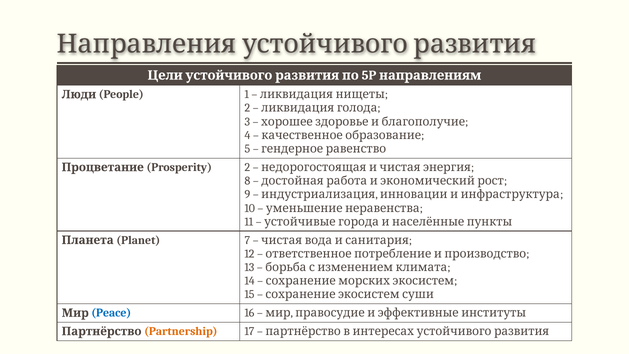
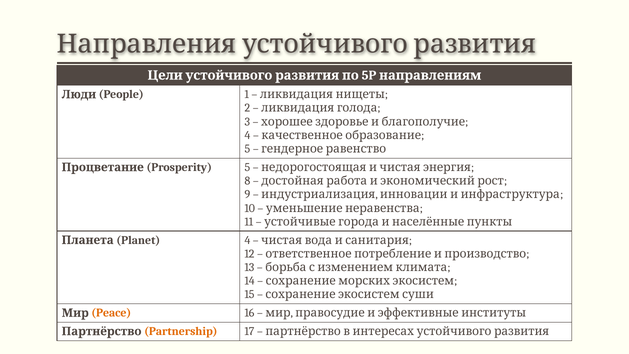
Процветание 2: 2 -> 5
Планета 7: 7 -> 4
Peace colour: blue -> orange
